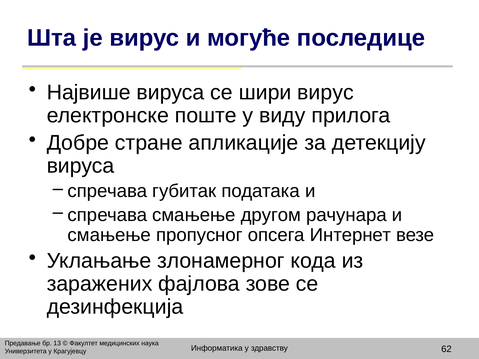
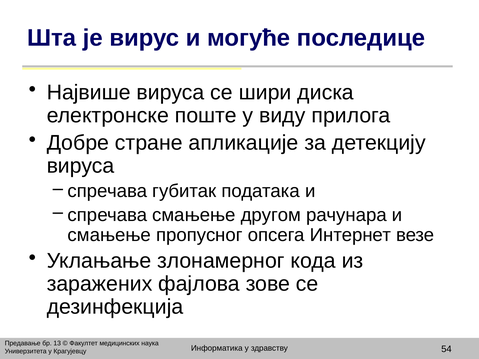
шири вирус: вирус -> диска
62: 62 -> 54
